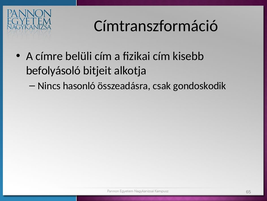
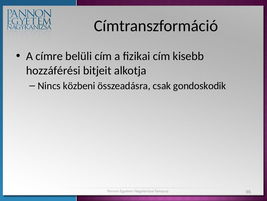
befolyásoló: befolyásoló -> hozzáférési
hasonló: hasonló -> közbeni
